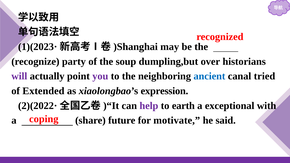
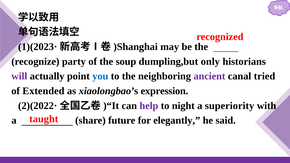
over: over -> only
you colour: purple -> blue
ancient colour: blue -> purple
earth: earth -> night
exceptional: exceptional -> superiority
coping: coping -> taught
motivate: motivate -> elegantly
